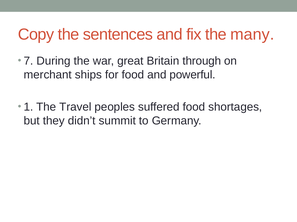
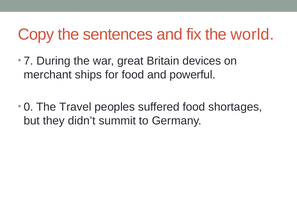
many: many -> world
through: through -> devices
1: 1 -> 0
